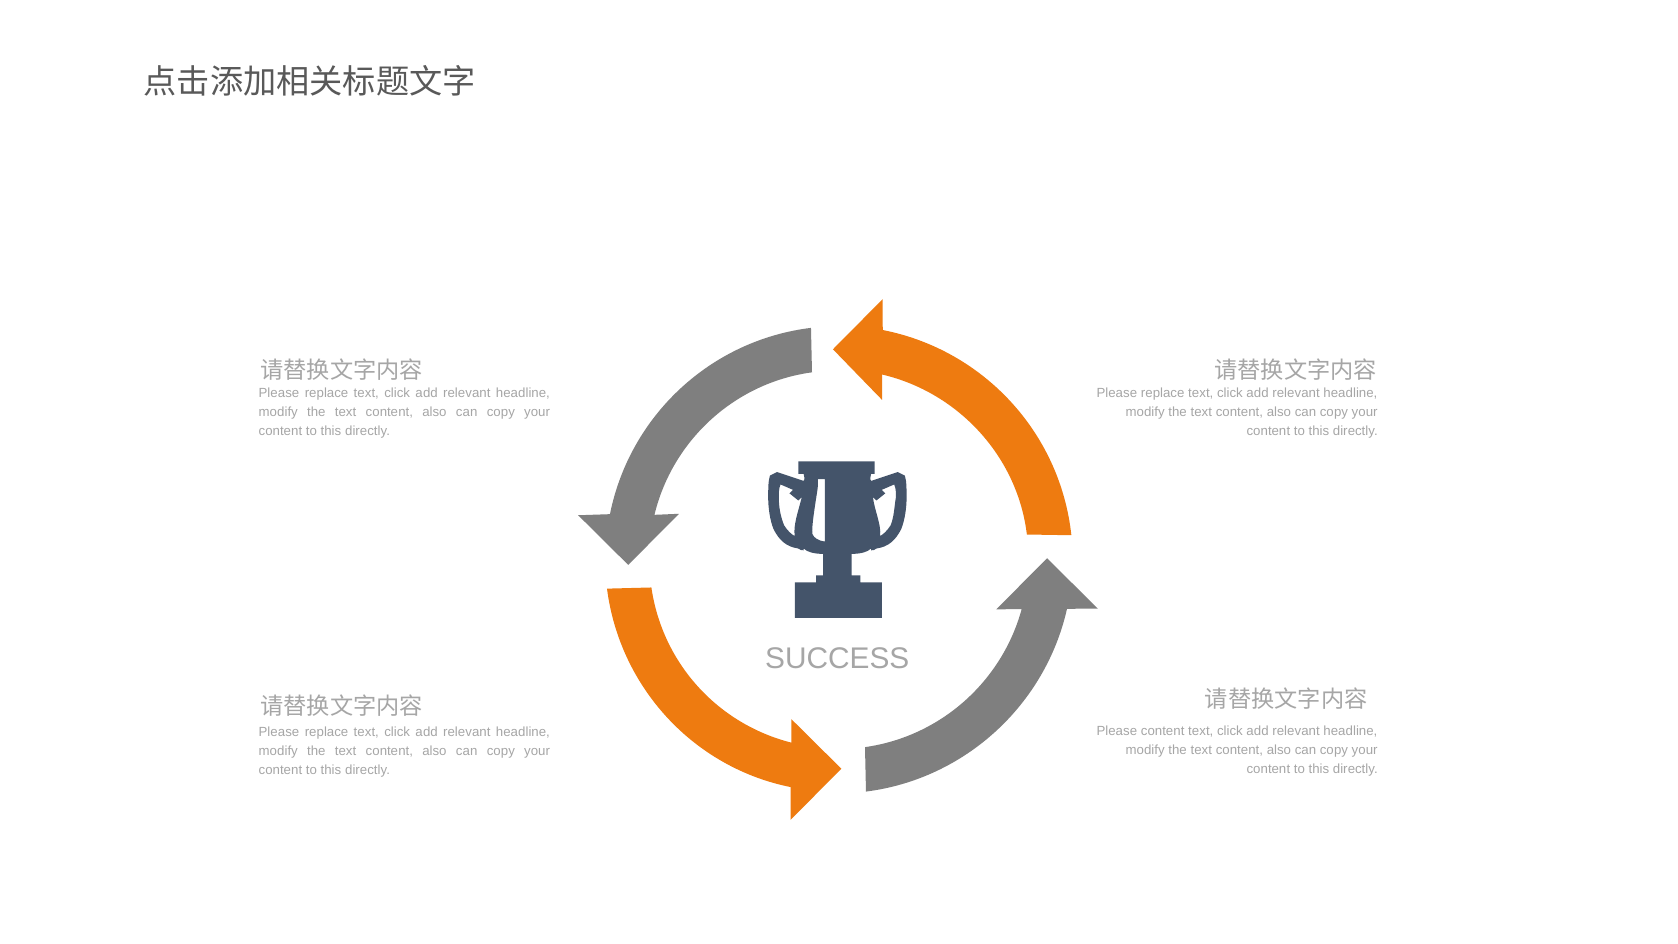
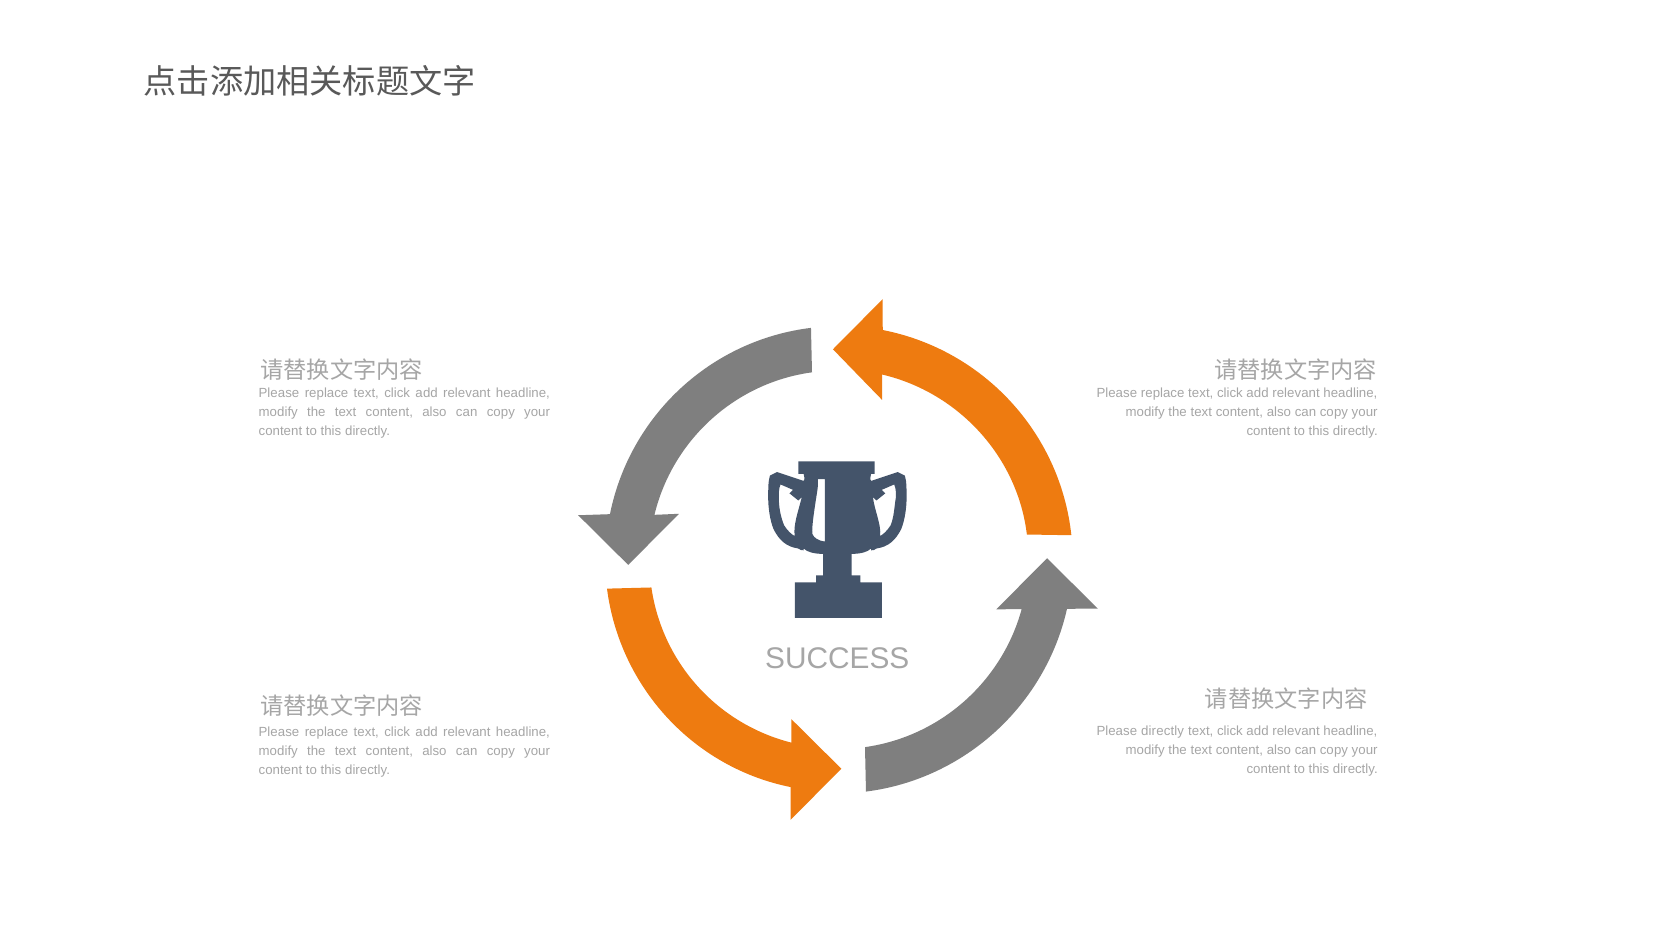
Please content: content -> directly
